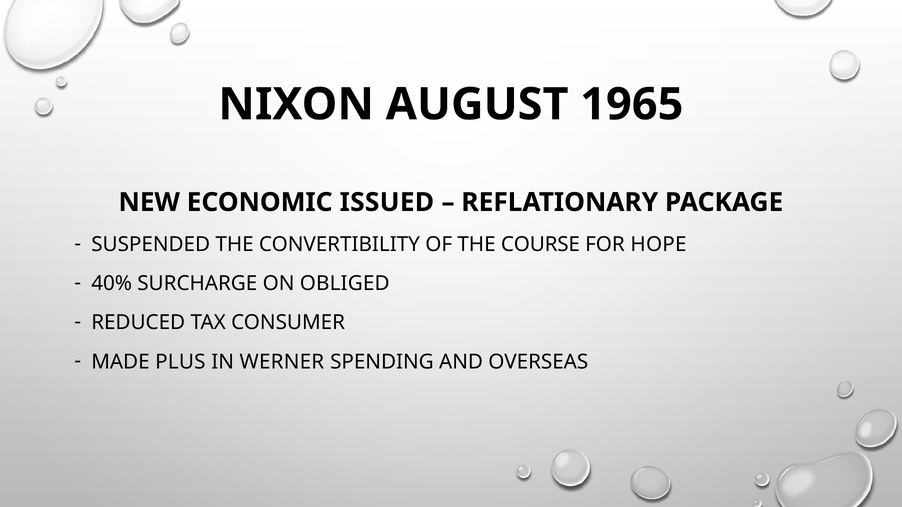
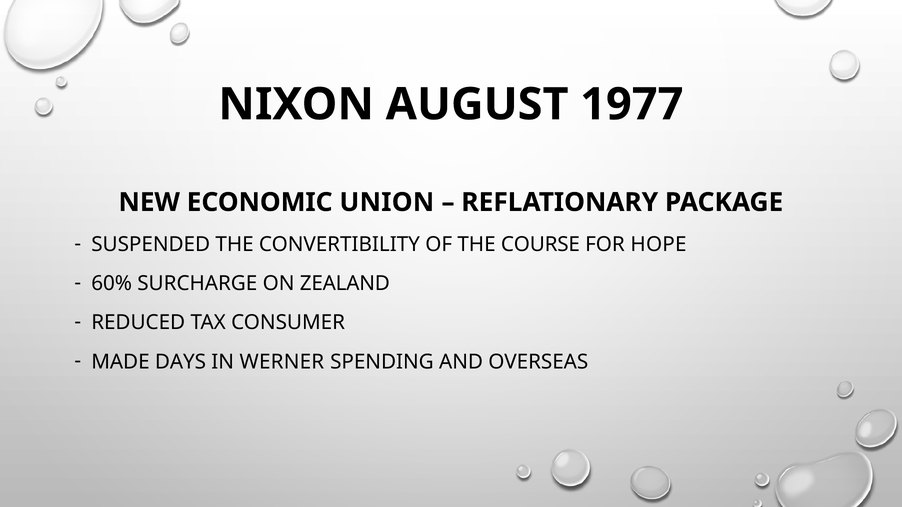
1965: 1965 -> 1977
ISSUED: ISSUED -> UNION
40%: 40% -> 60%
OBLIGED: OBLIGED -> ZEALAND
PLUS: PLUS -> DAYS
